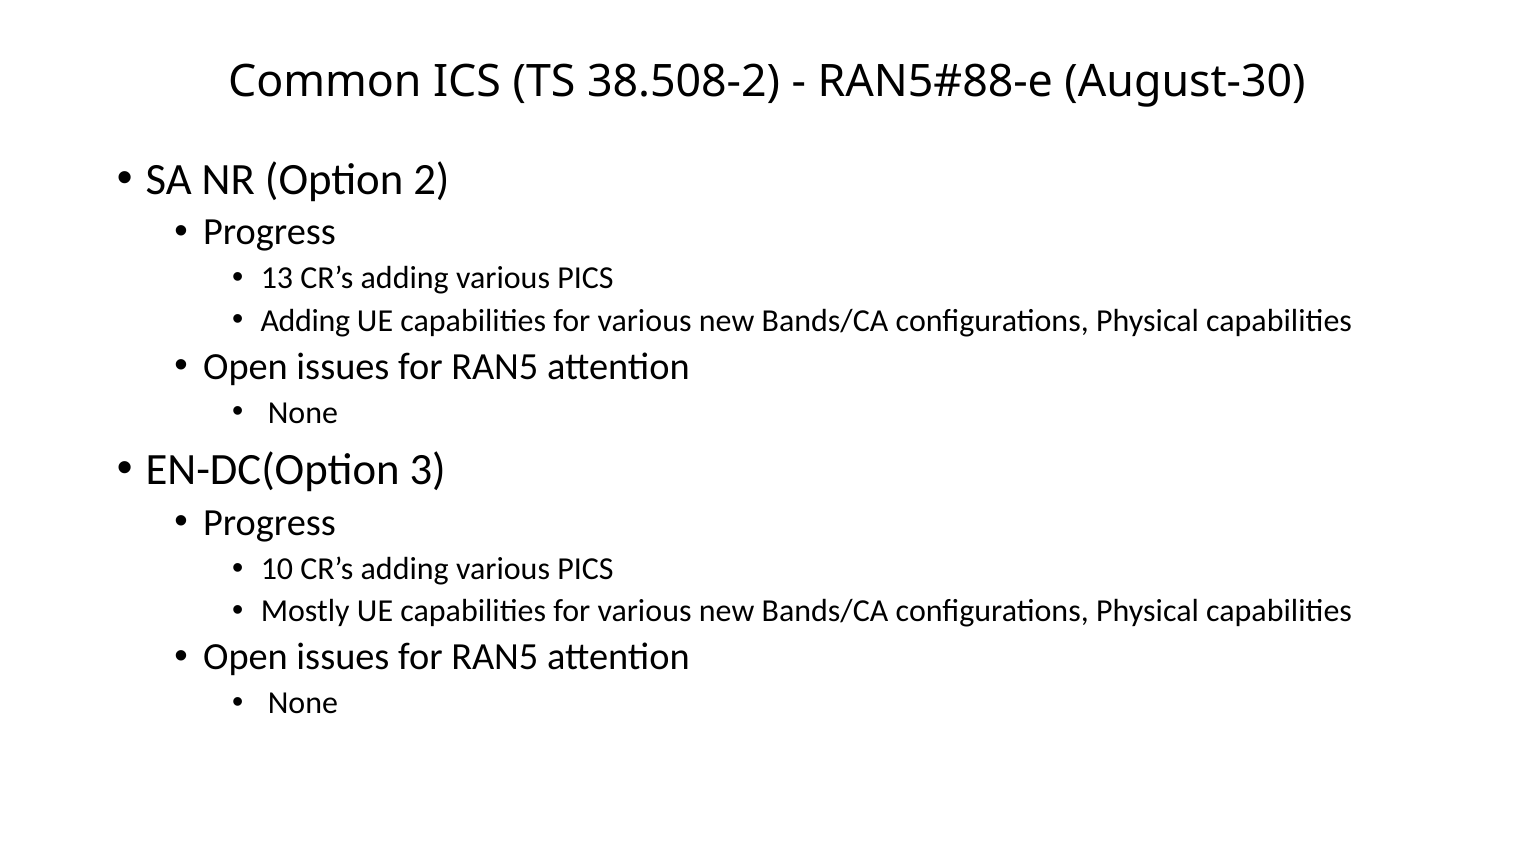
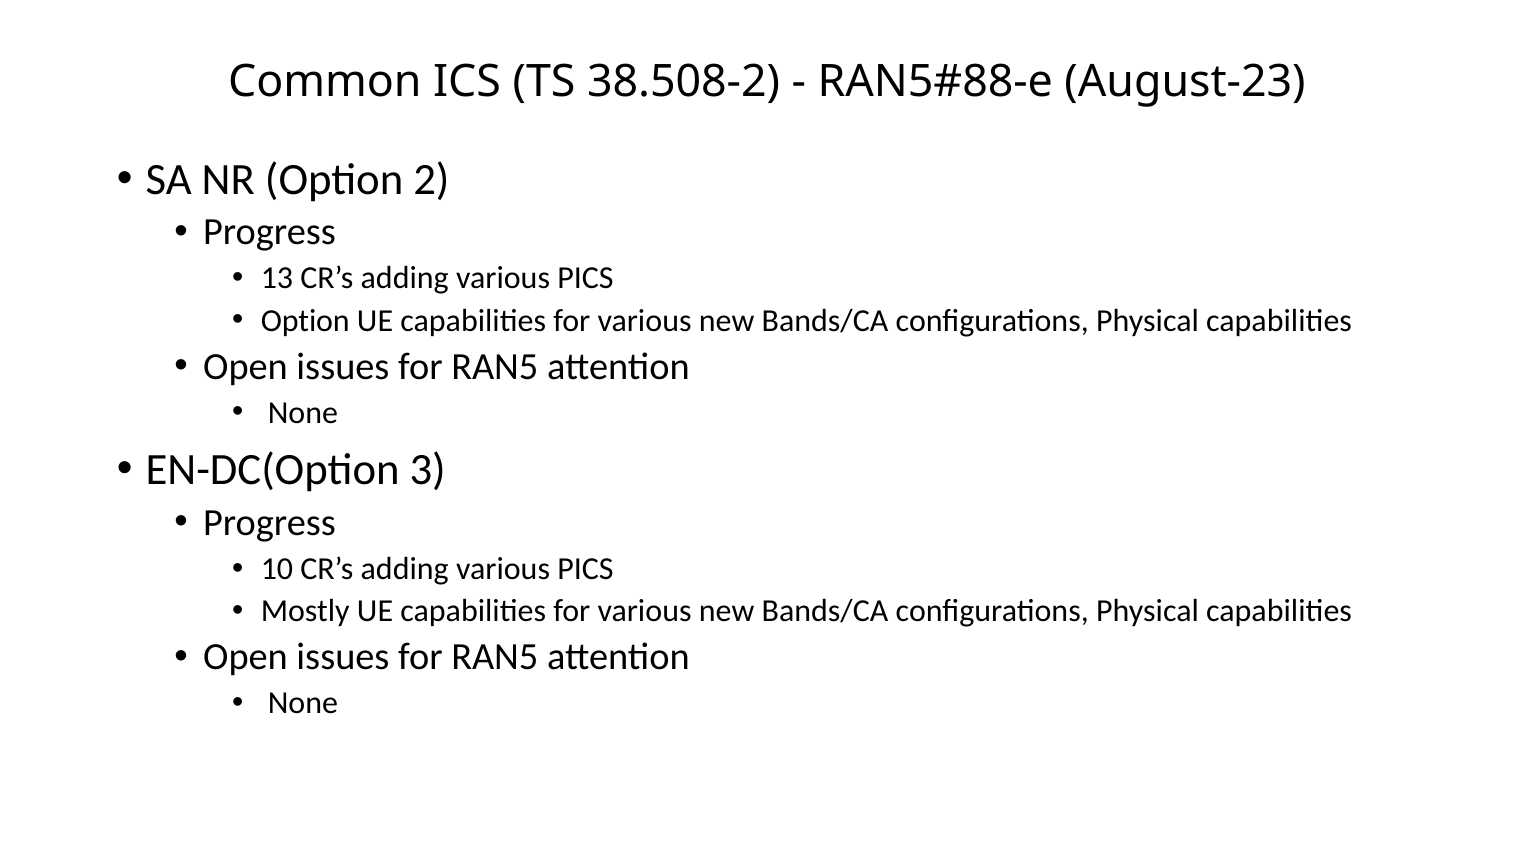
August-30: August-30 -> August-23
Adding at (305, 321): Adding -> Option
